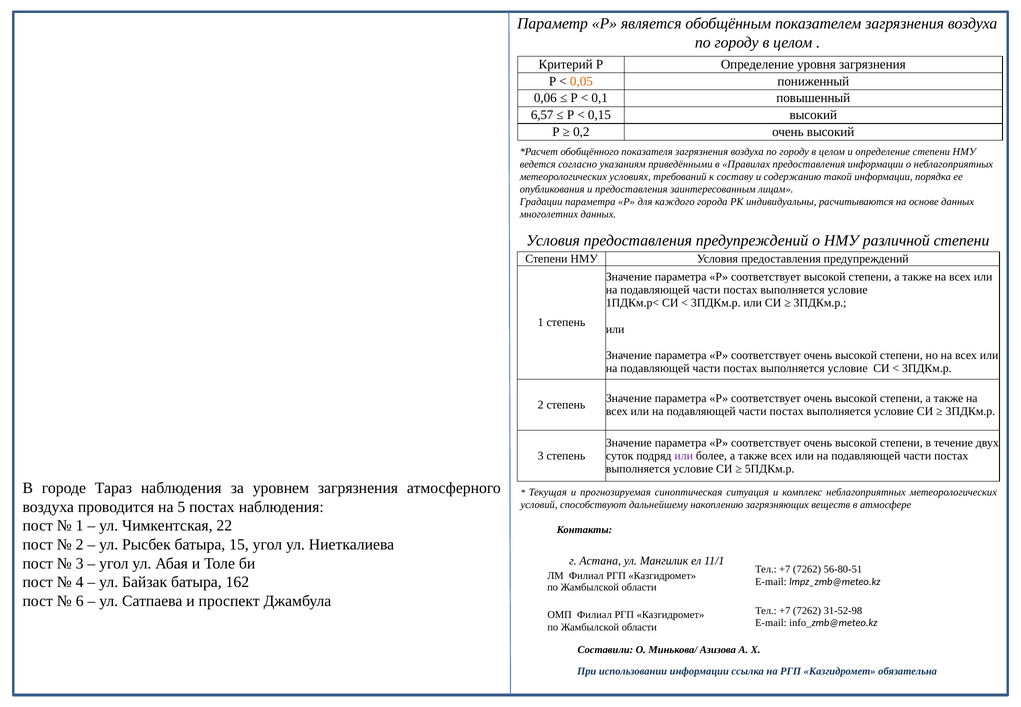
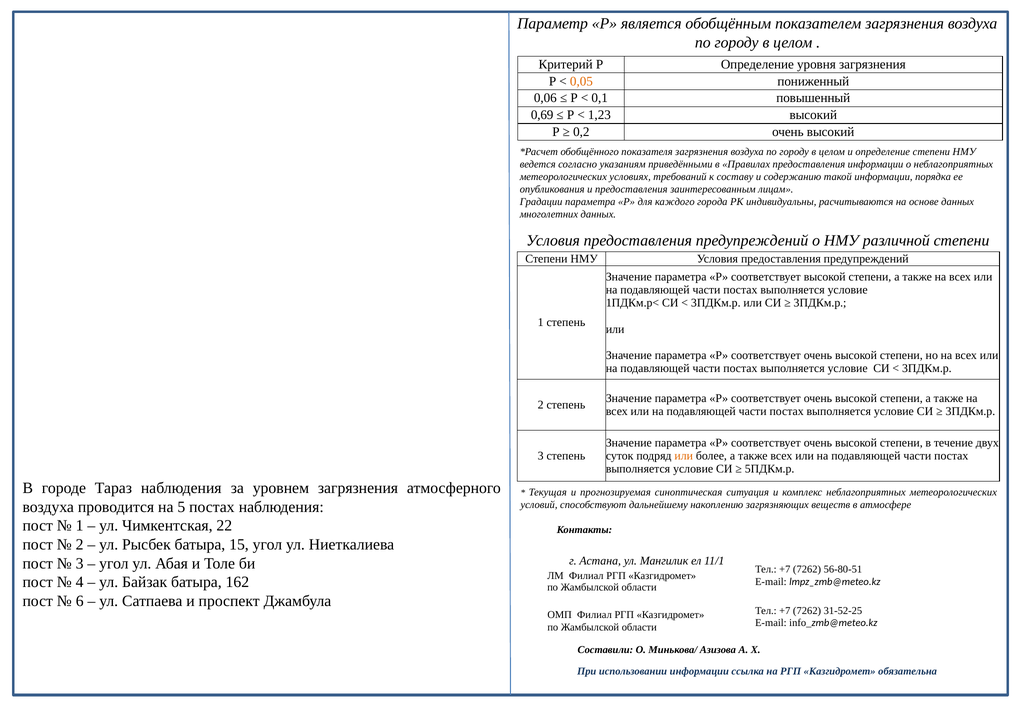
6,57: 6,57 -> 0,69
0,15: 0,15 -> 1,23
или at (684, 456) colour: purple -> orange
31-52-98: 31-52-98 -> 31-52-25
